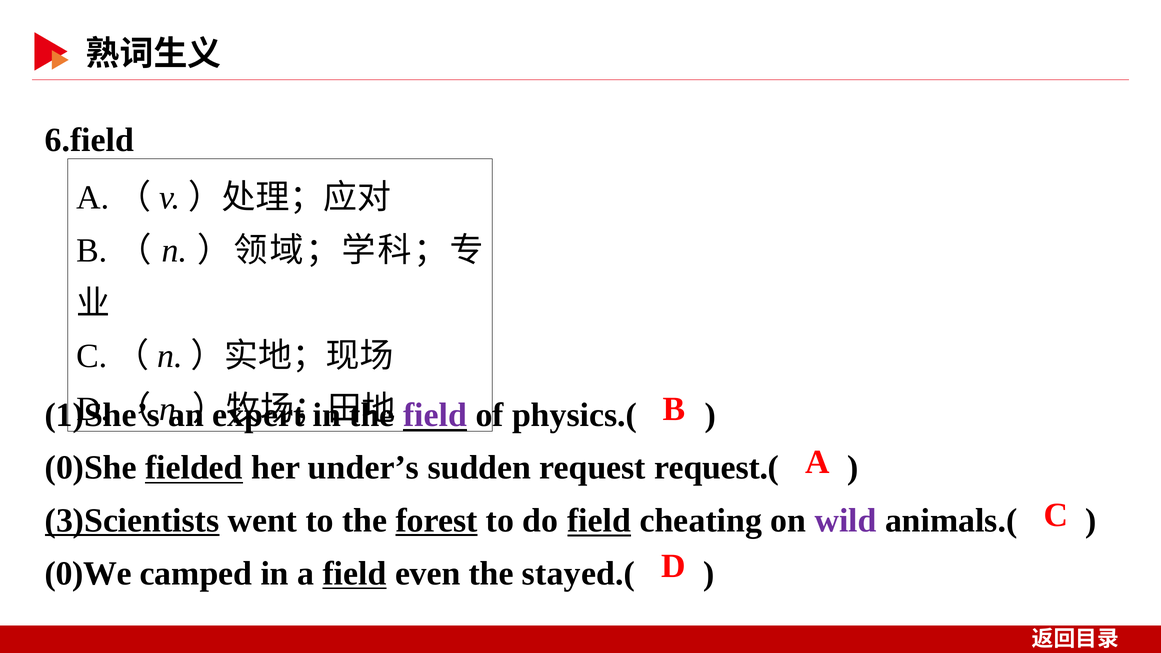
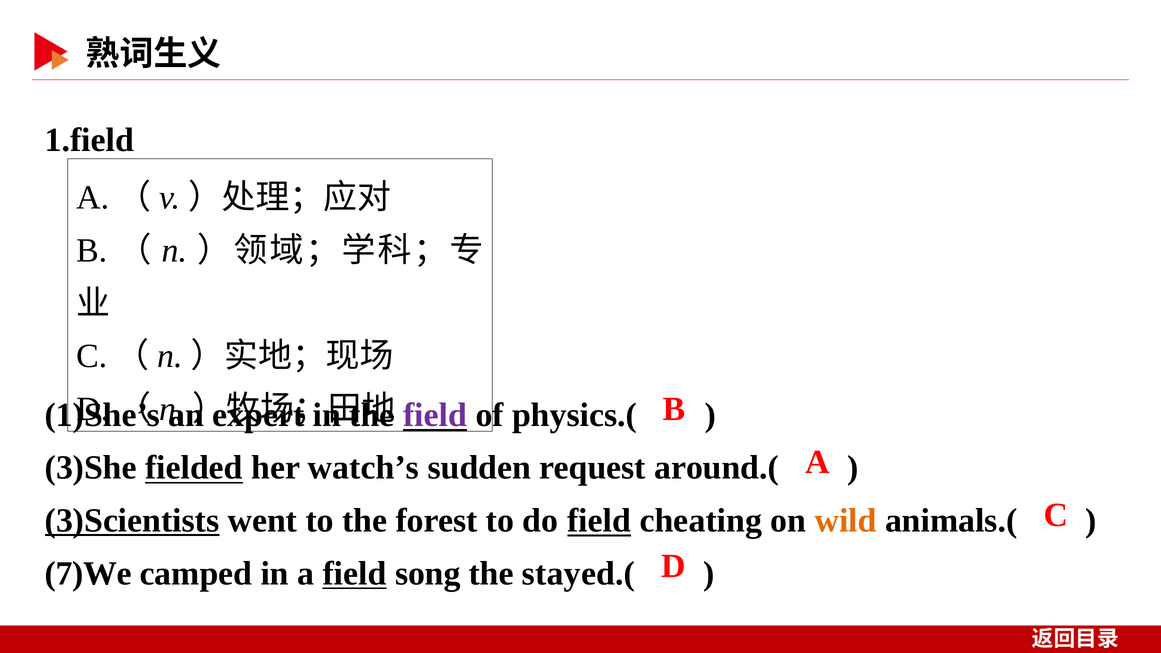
6.field: 6.field -> 1.field
0)She: 0)She -> 3)She
under’s: under’s -> watch’s
request.(: request.( -> around.(
forest underline: present -> none
wild colour: purple -> orange
0)We: 0)We -> 7)We
even: even -> song
